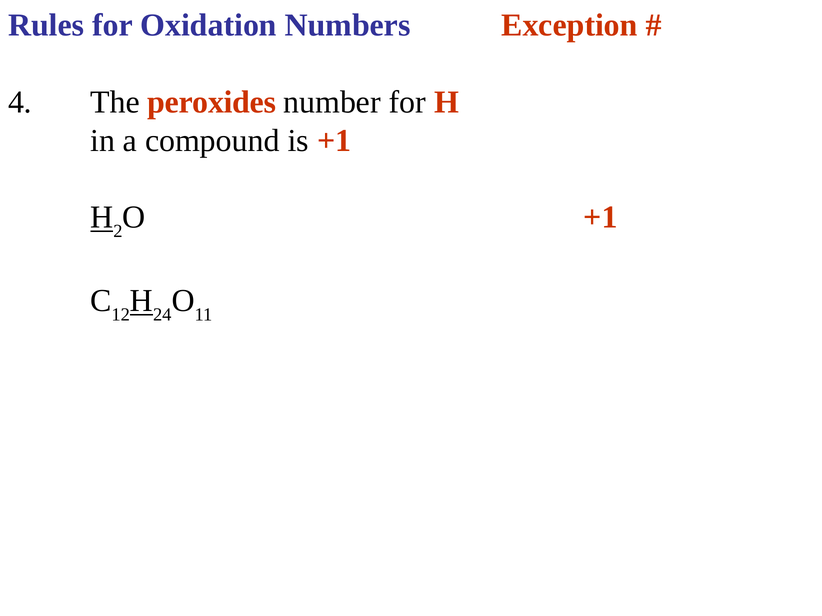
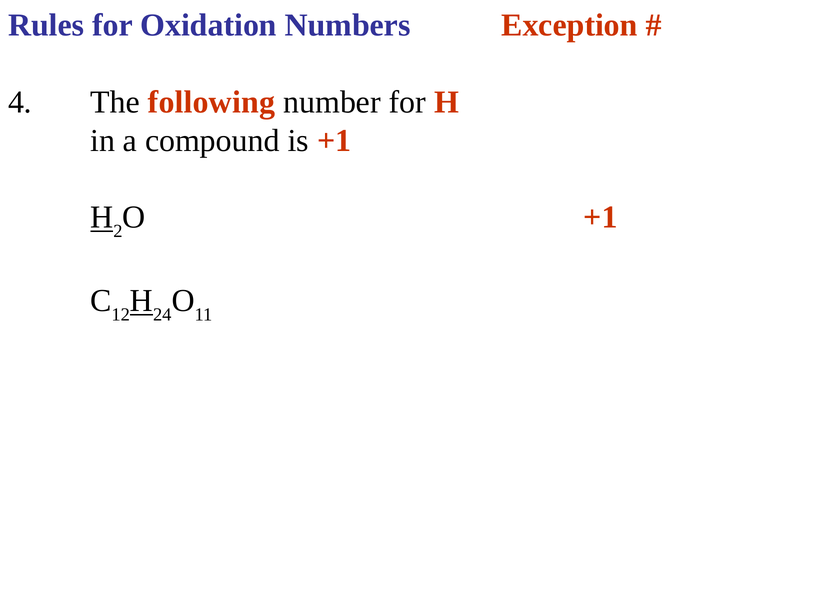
peroxides: peroxides -> following
